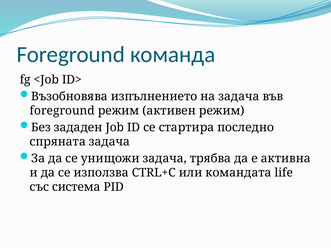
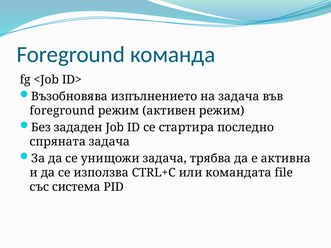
life: life -> file
